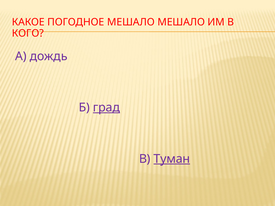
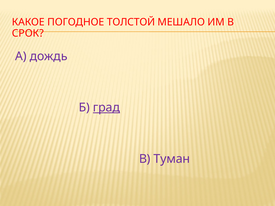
ПОГОДНОЕ МЕШАЛО: МЕШАЛО -> ТОЛСТОЙ
КОГО: КОГО -> СРОК
Туман underline: present -> none
